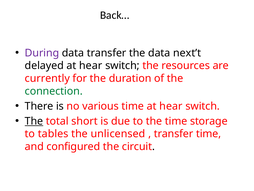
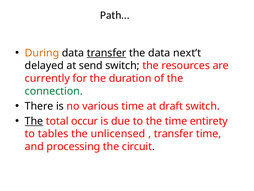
Back…: Back… -> Path…
During colour: purple -> orange
transfer at (107, 53) underline: none -> present
delayed at hear: hear -> send
time at hear: hear -> draft
short: short -> occur
storage: storage -> entirety
configured: configured -> processing
